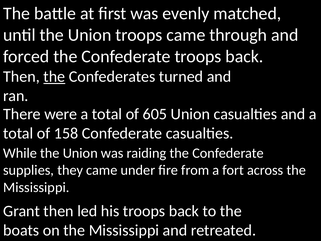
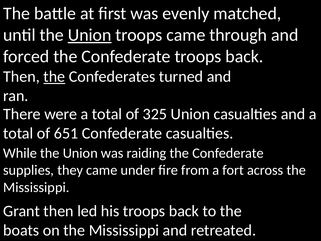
Union at (90, 35) underline: none -> present
605: 605 -> 325
158: 158 -> 651
